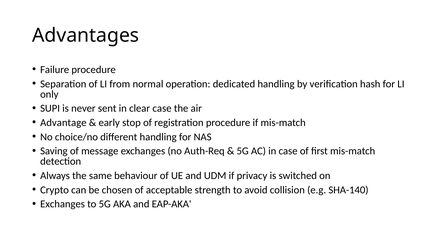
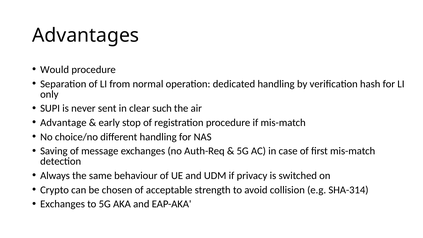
Failure: Failure -> Would
clear case: case -> such
SHA-140: SHA-140 -> SHA-314
